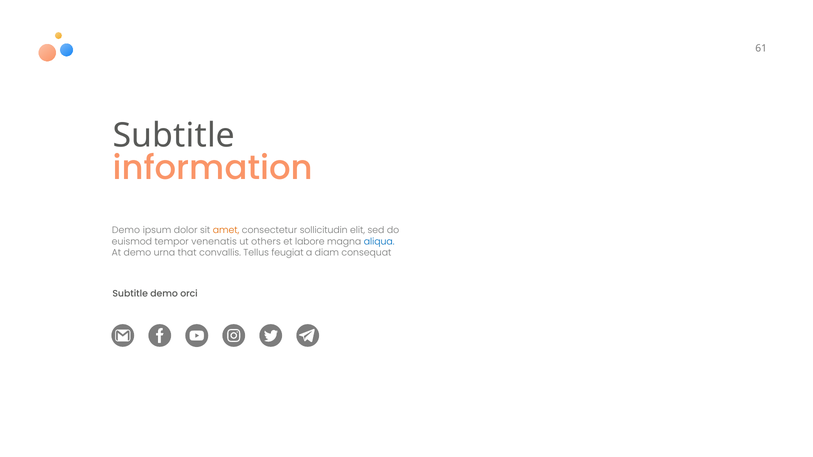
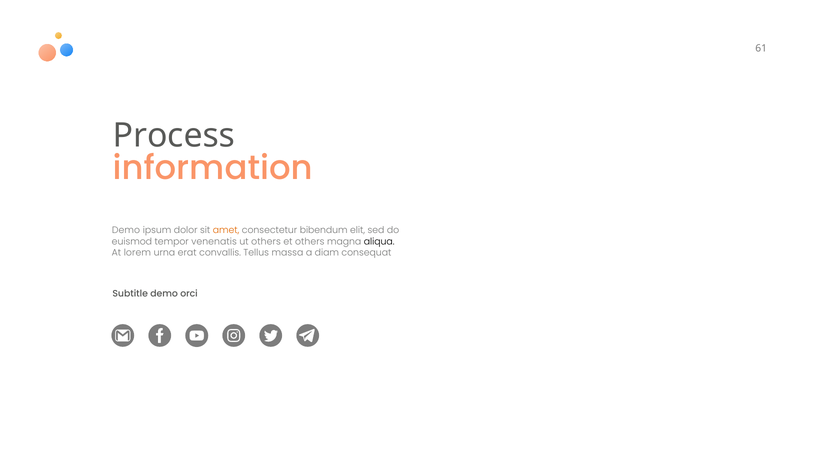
Subtitle at (174, 136): Subtitle -> Process
sollicitudin: sollicitudin -> bibendum
et labore: labore -> others
aliqua colour: blue -> black
At demo: demo -> lorem
that: that -> erat
feugiat: feugiat -> massa
